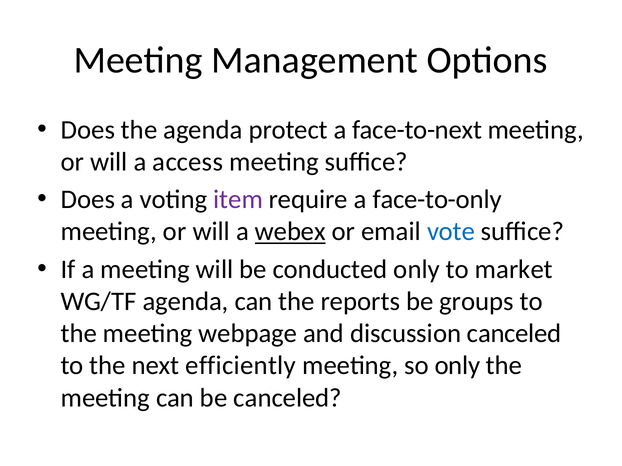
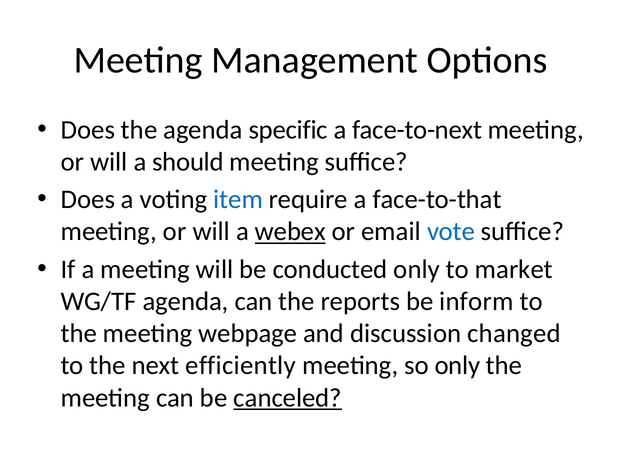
protect: protect -> specific
access: access -> should
item colour: purple -> blue
face-to-only: face-to-only -> face-to-that
groups: groups -> inform
discussion canceled: canceled -> changed
canceled at (288, 398) underline: none -> present
